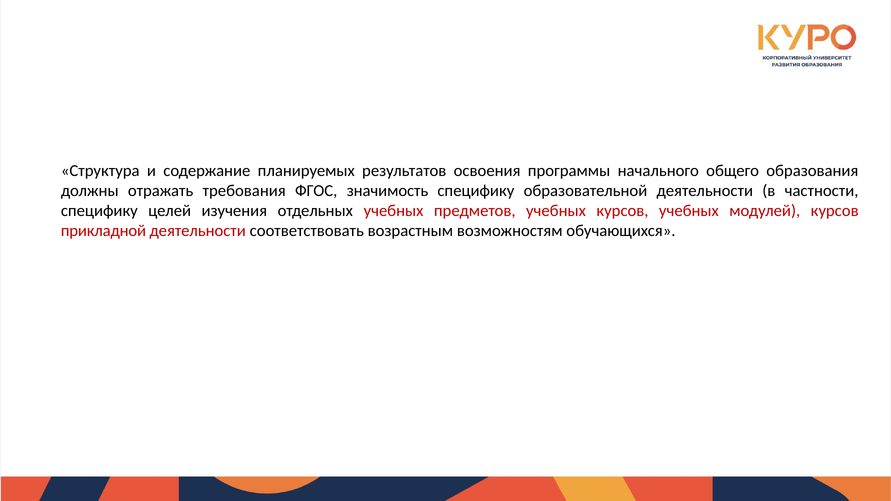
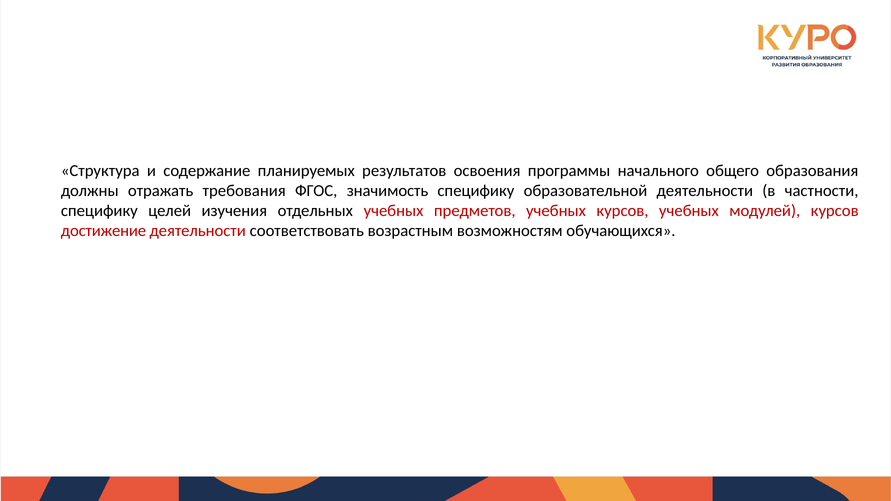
прикладной: прикладной -> достижение
